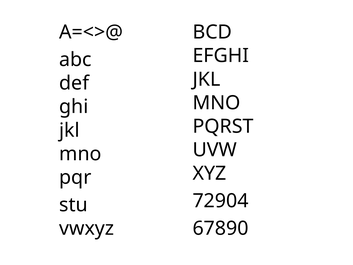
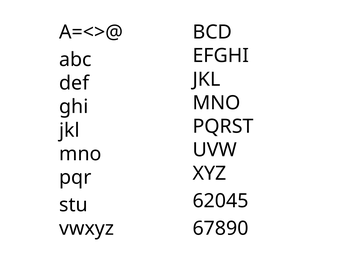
72904: 72904 -> 62045
